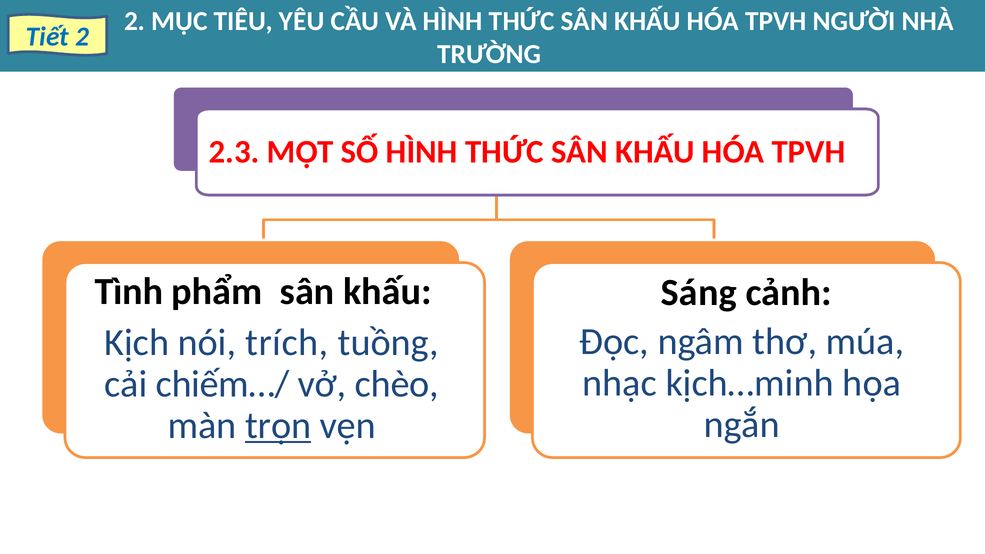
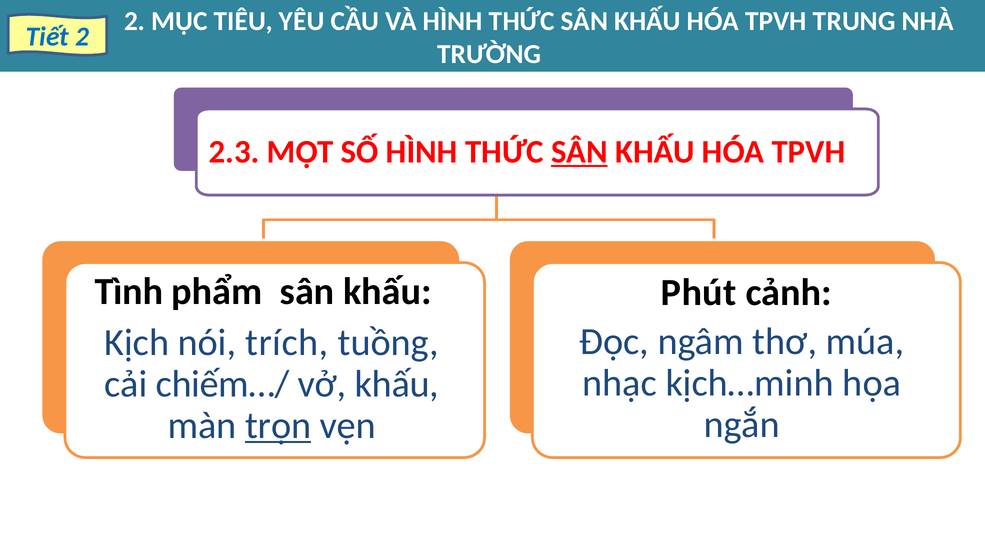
NGƯỜI: NGƯỜI -> TRUNG
SÂN at (579, 152) underline: none -> present
Sáng: Sáng -> Phút
vở chèo: chèo -> khấu
